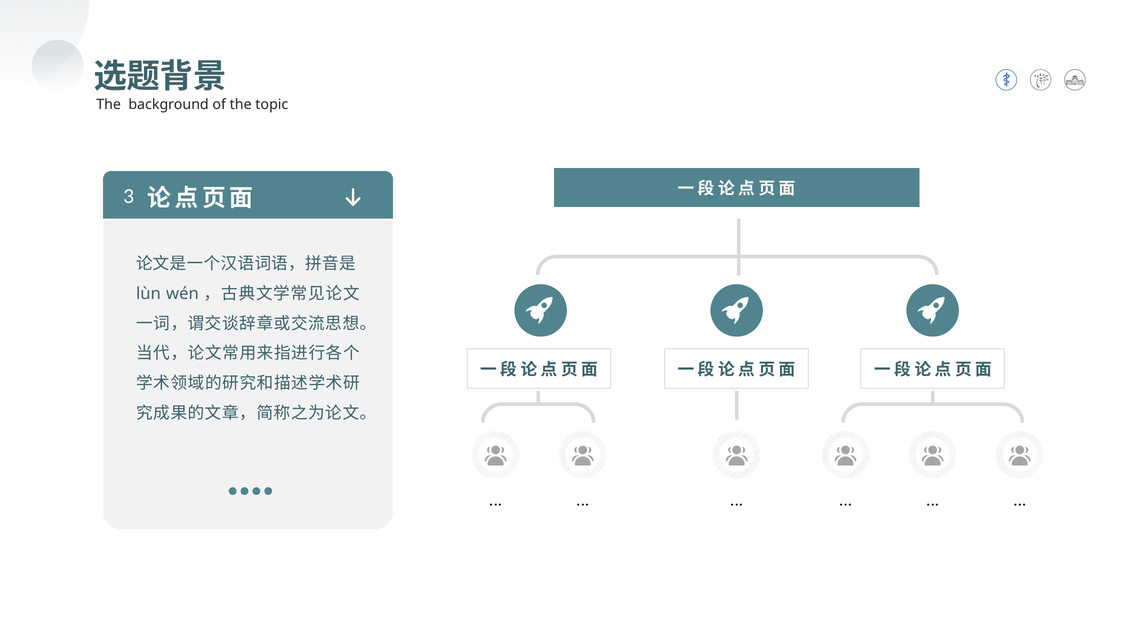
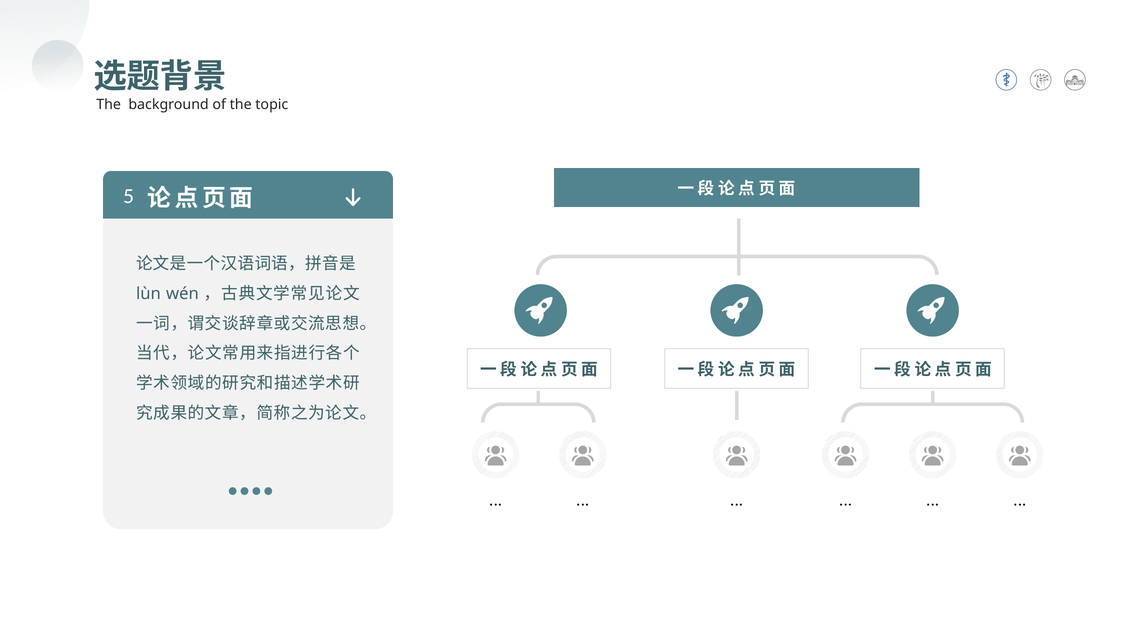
3: 3 -> 5
